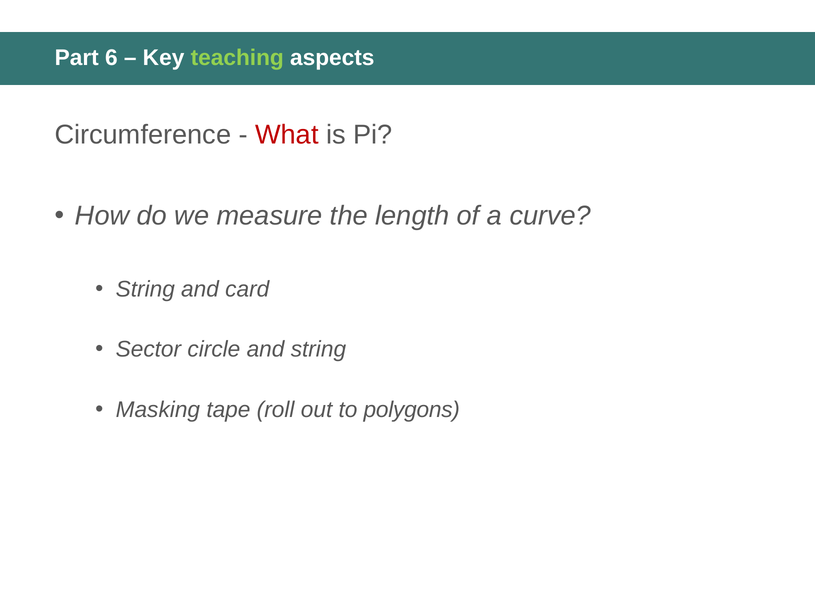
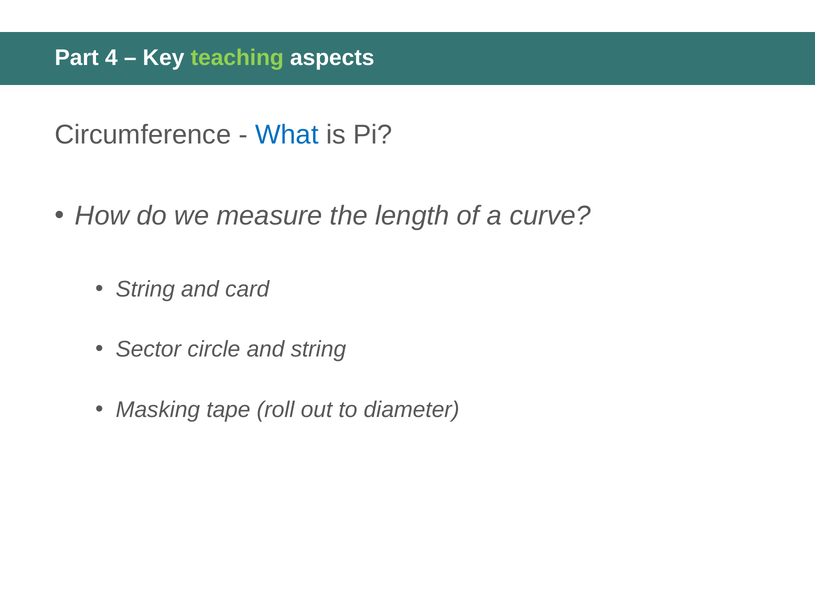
6: 6 -> 4
What colour: red -> blue
polygons: polygons -> diameter
